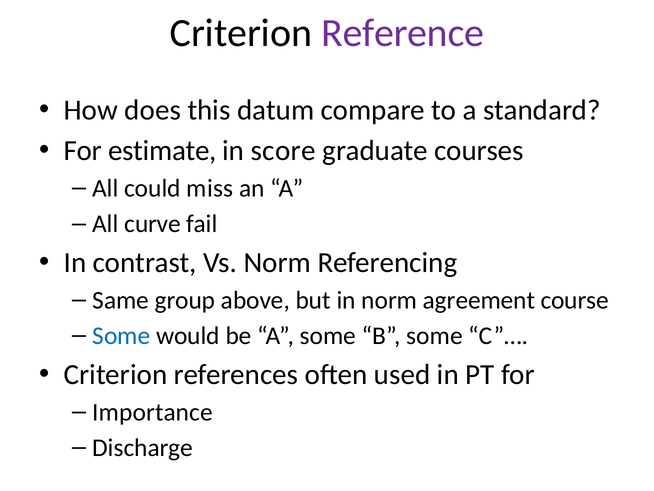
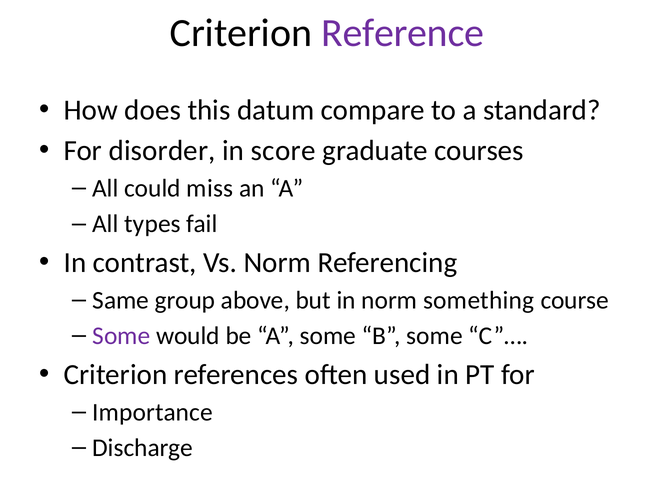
estimate: estimate -> disorder
curve: curve -> types
agreement: agreement -> something
Some at (121, 336) colour: blue -> purple
